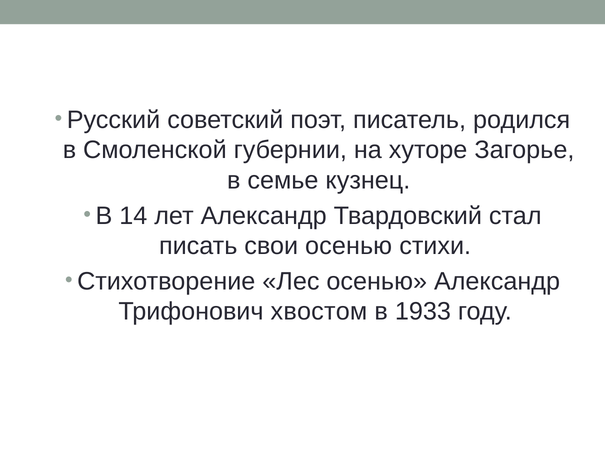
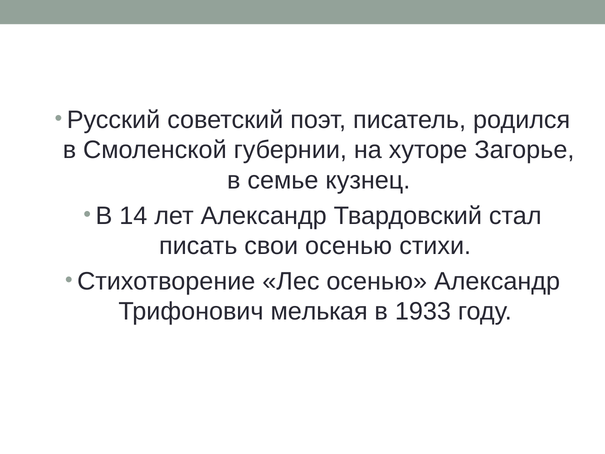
хвостом: хвостом -> мелькая
